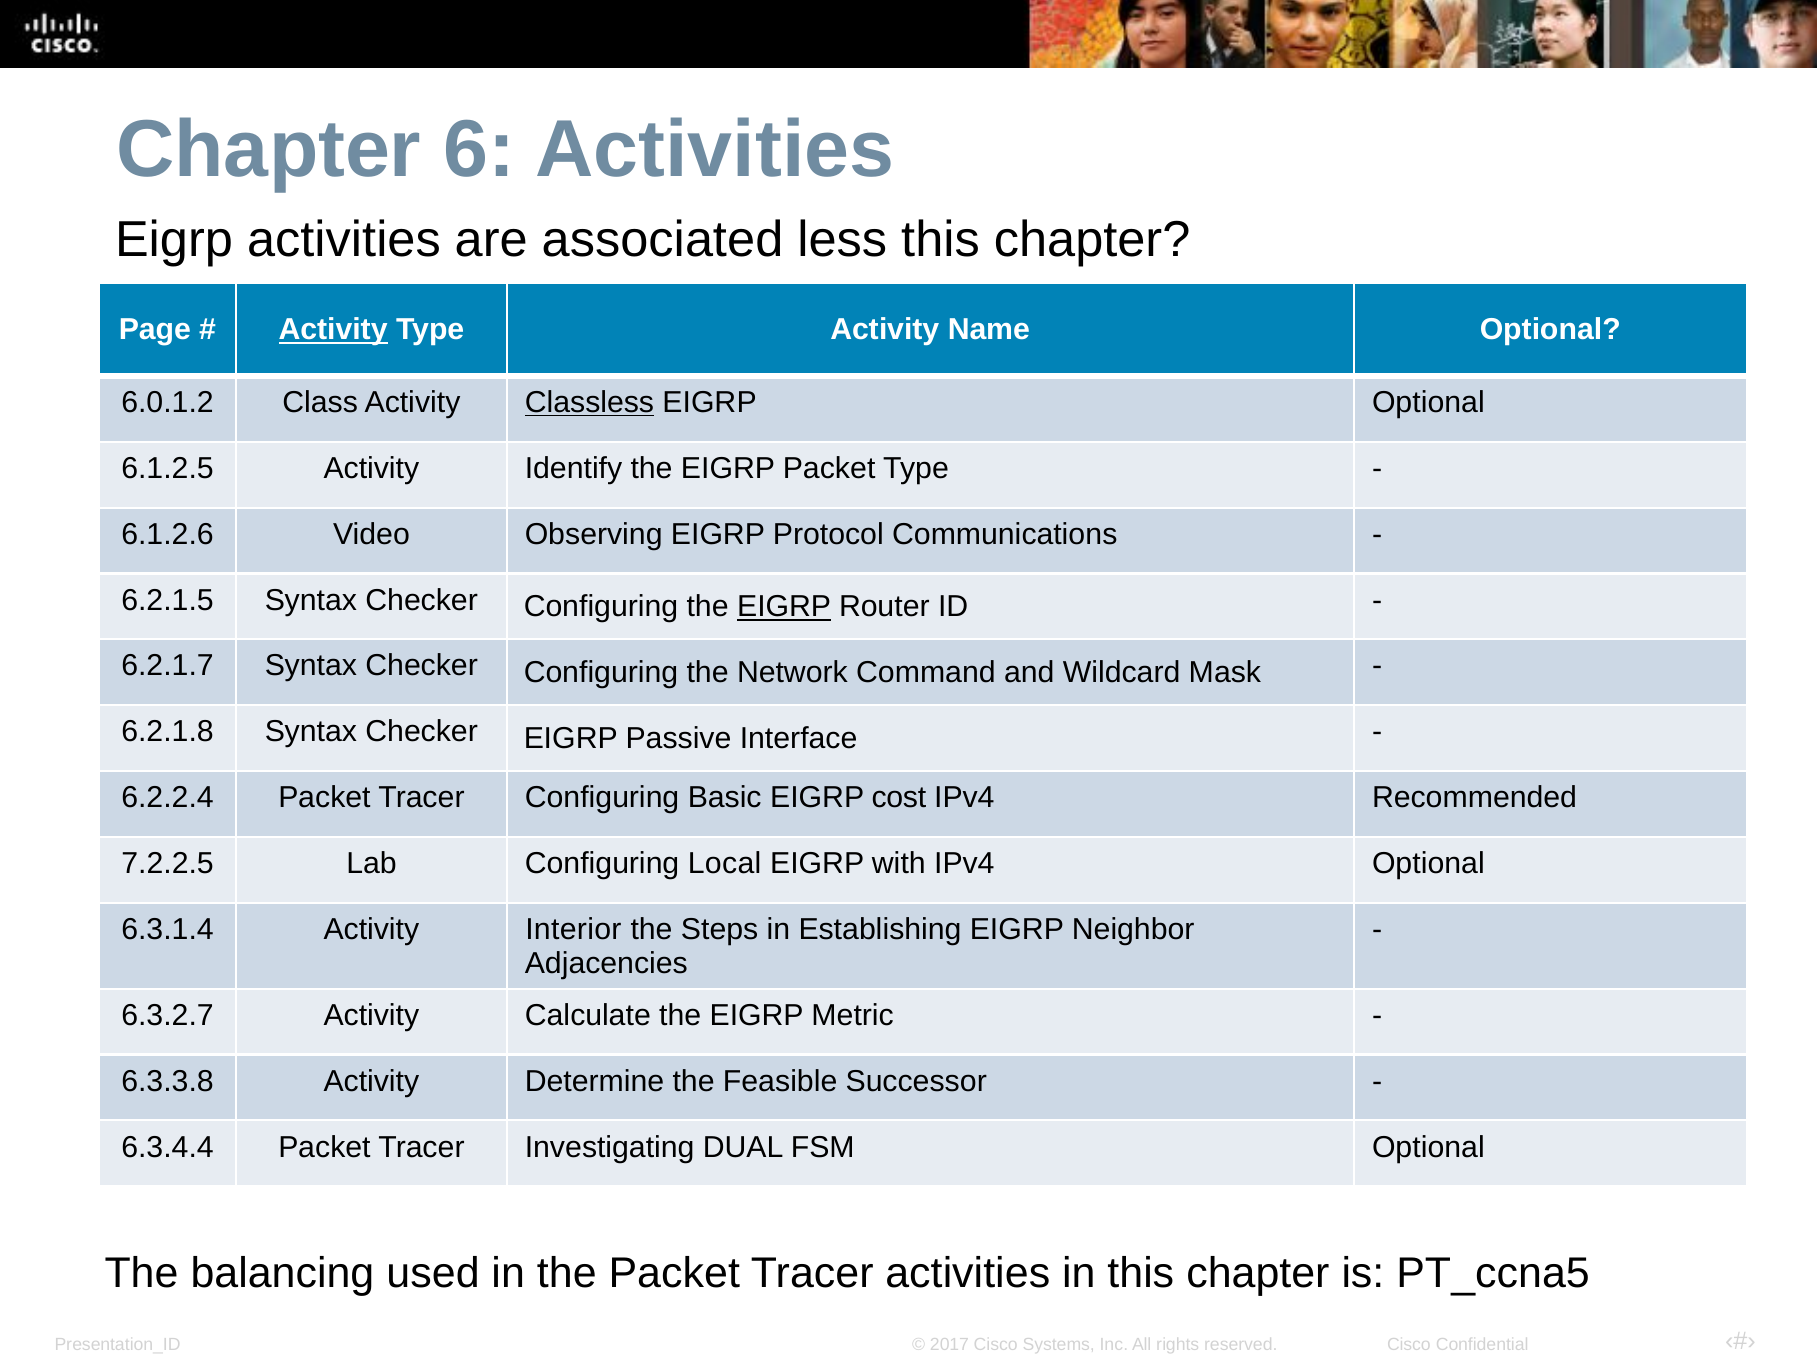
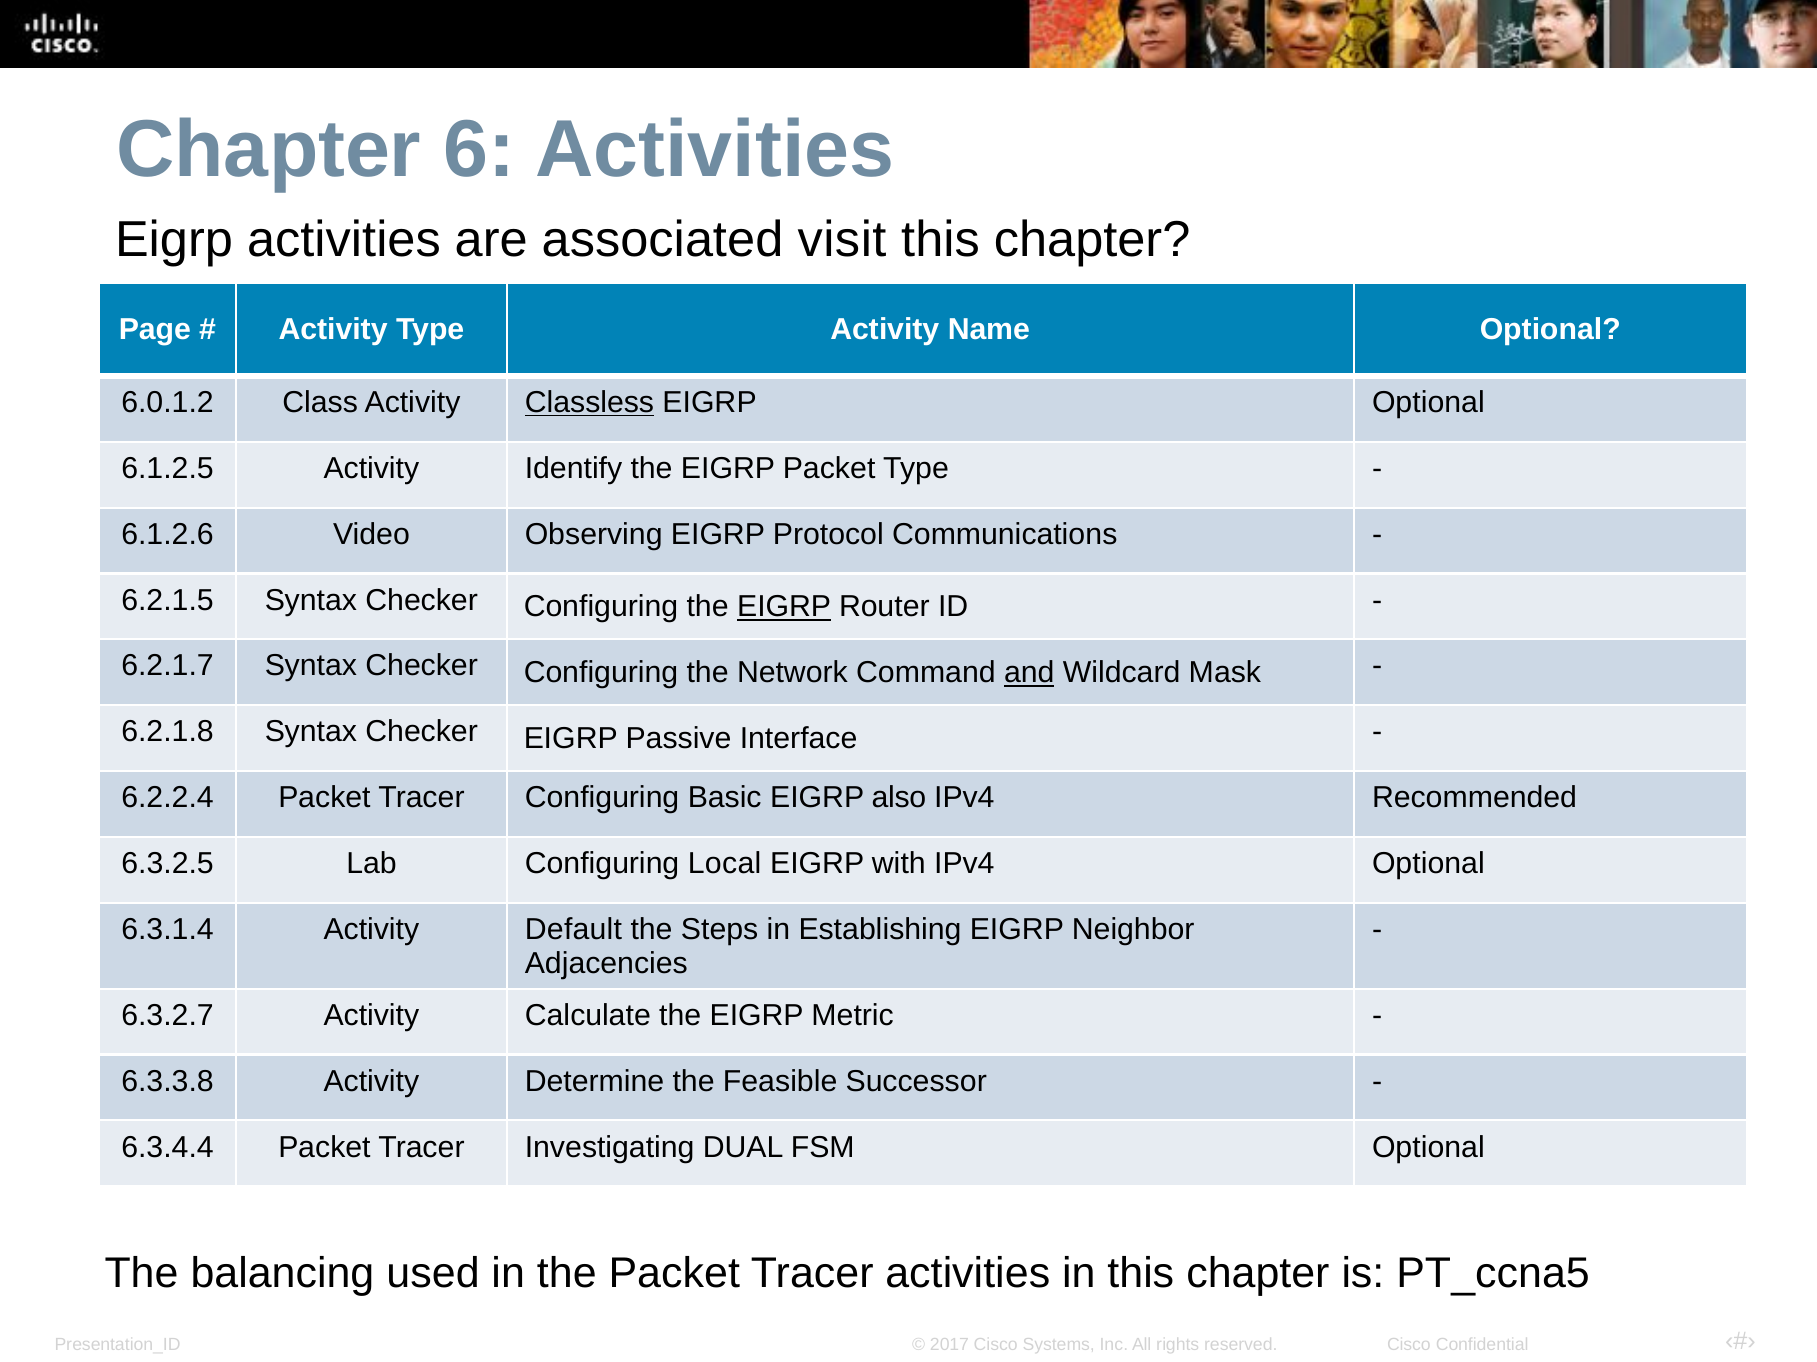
less: less -> visit
Activity at (333, 330) underline: present -> none
and underline: none -> present
cost: cost -> also
7.2.2.5: 7.2.2.5 -> 6.3.2.5
Interior: Interior -> Default
